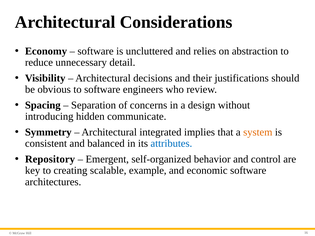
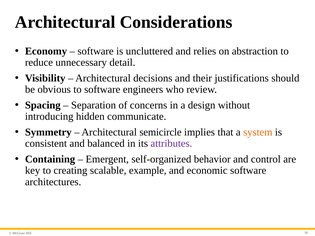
integrated: integrated -> semicircle
attributes colour: blue -> purple
Repository: Repository -> Containing
